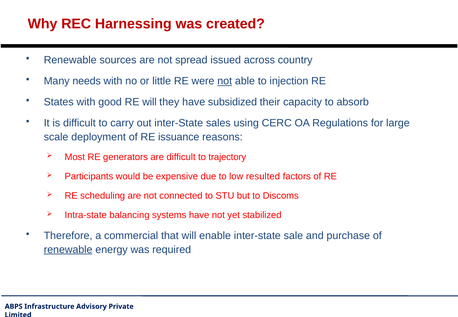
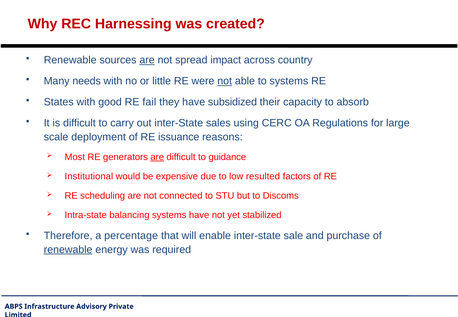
are at (147, 60) underline: none -> present
issued: issued -> impact
to injection: injection -> systems
RE will: will -> fail
are at (157, 157) underline: none -> present
trajectory: trajectory -> guidance
Participants: Participants -> Institutional
commercial: commercial -> percentage
